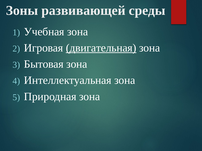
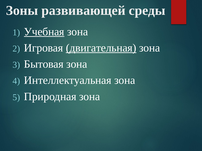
Учебная underline: none -> present
